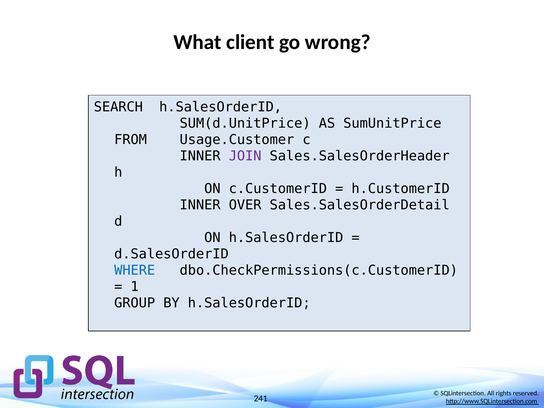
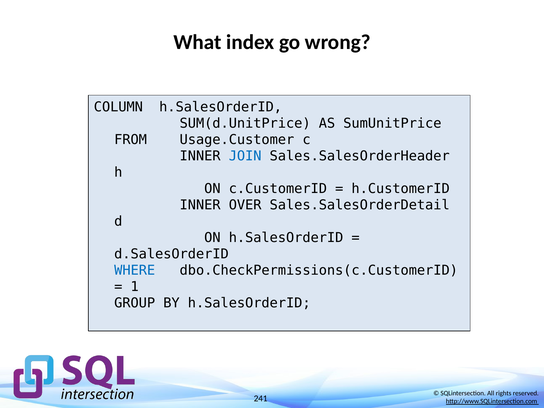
client: client -> index
SEARCH: SEARCH -> COLUMN
JOIN colour: purple -> blue
